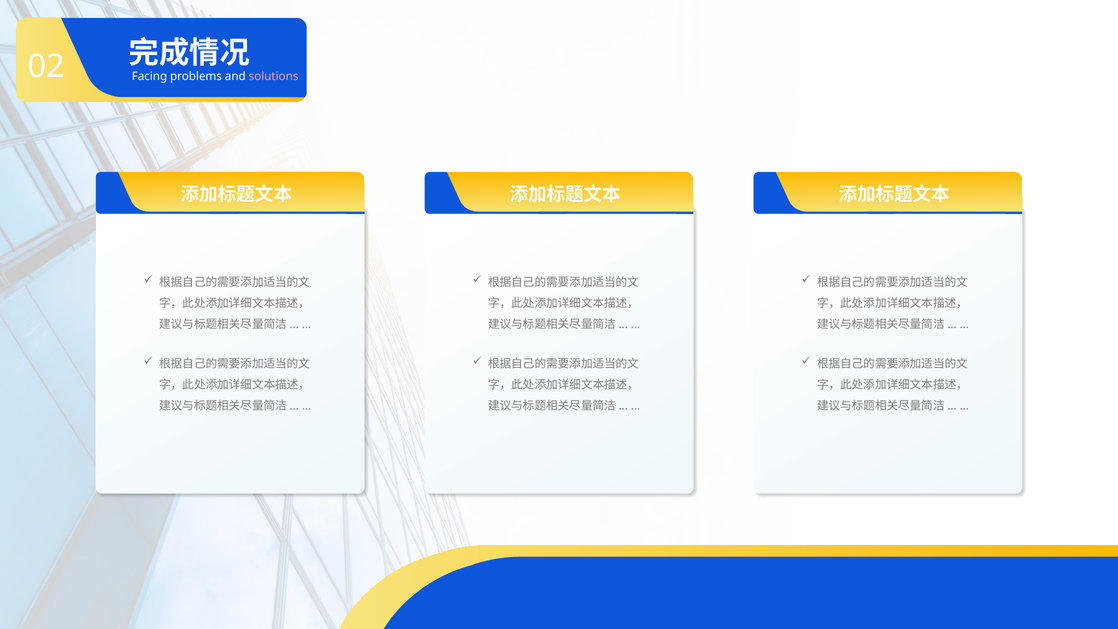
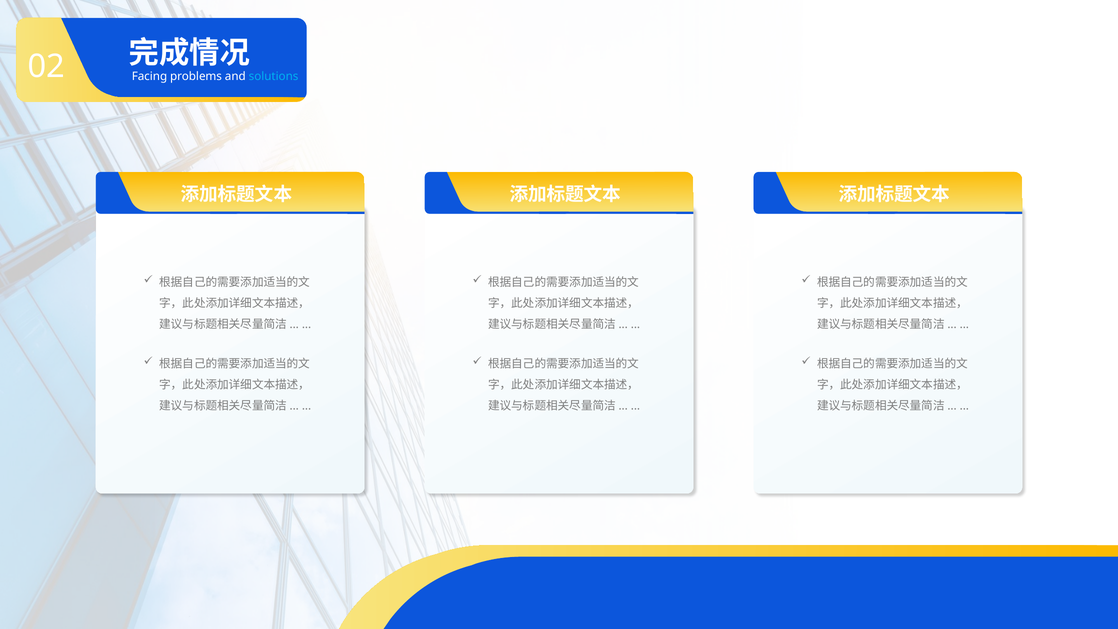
solutions colour: pink -> light blue
